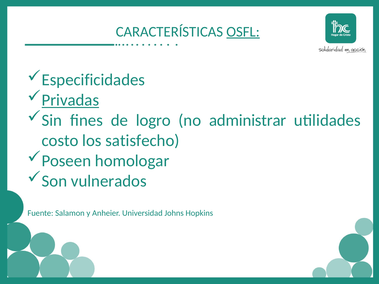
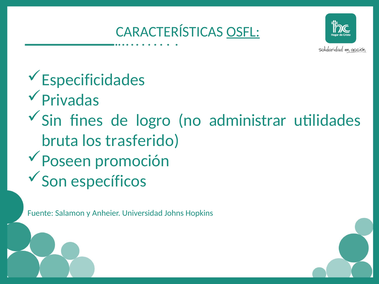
Privadas underline: present -> none
costo: costo -> bruta
satisfecho: satisfecho -> trasferido
homologar: homologar -> promoción
vulnerados: vulnerados -> específicos
